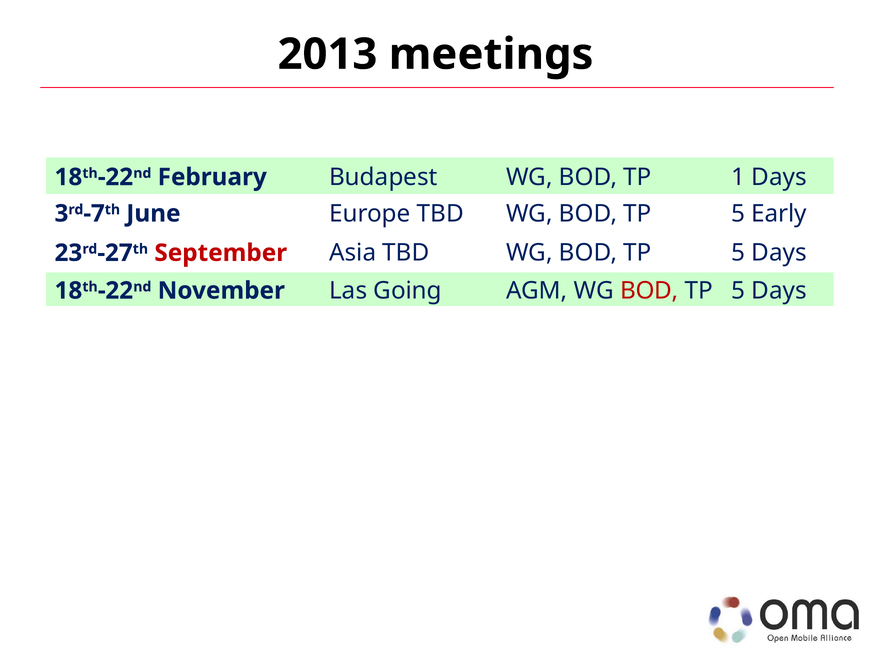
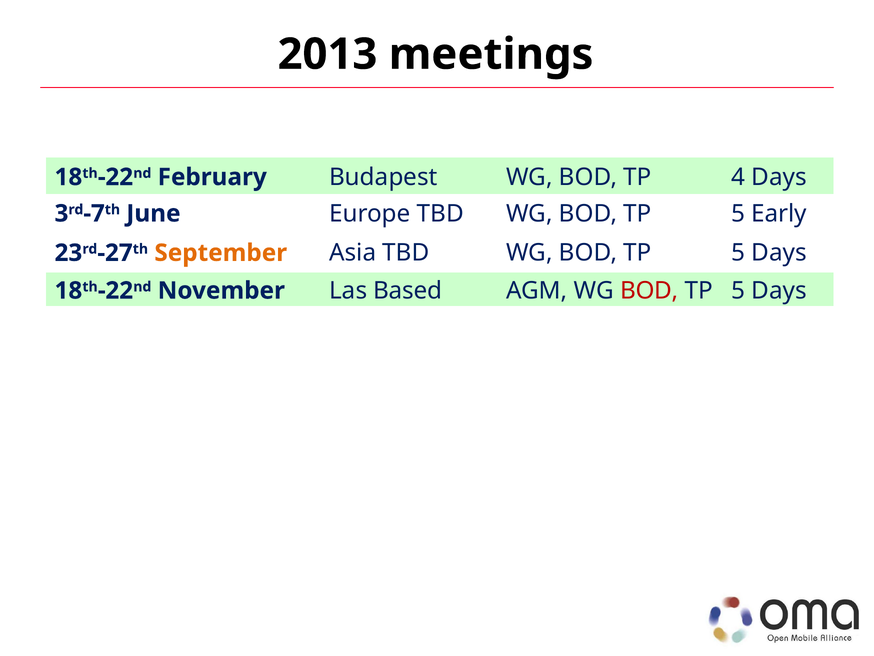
1: 1 -> 4
September colour: red -> orange
Going: Going -> Based
